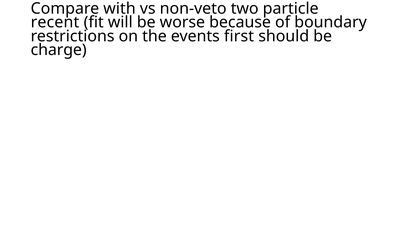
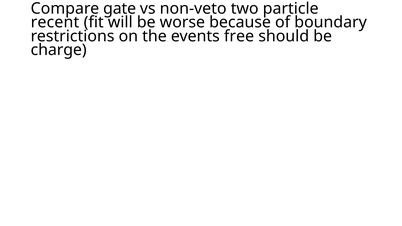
with: with -> gate
first: first -> free
